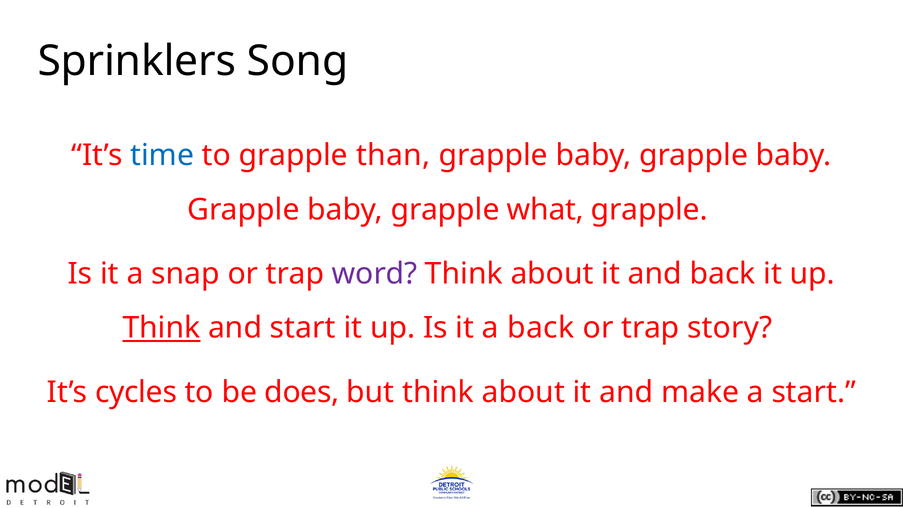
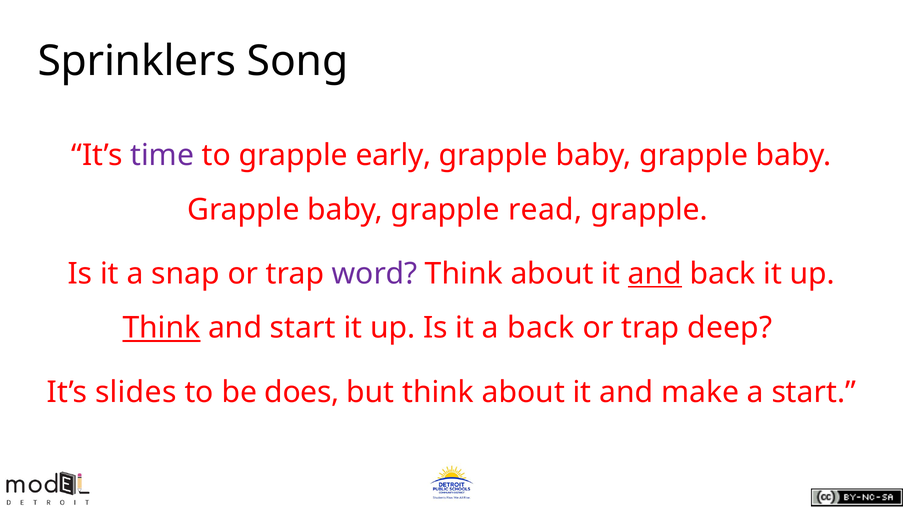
time colour: blue -> purple
than: than -> early
what: what -> read
and at (655, 274) underline: none -> present
story: story -> deep
cycles: cycles -> slides
